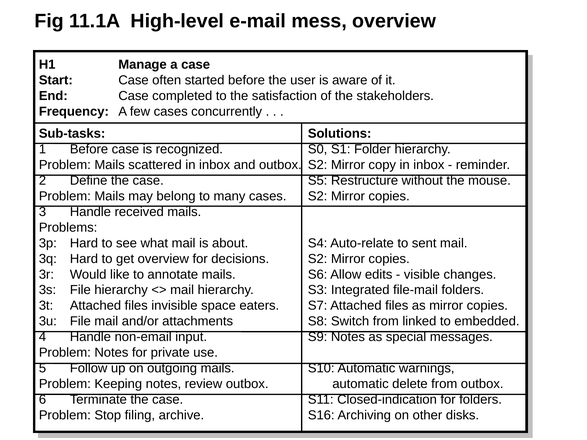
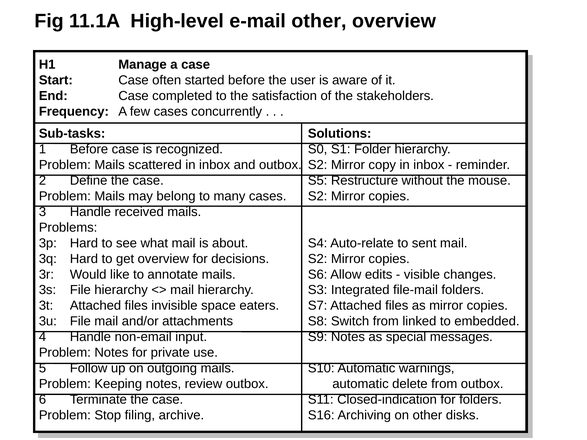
e-mail mess: mess -> other
